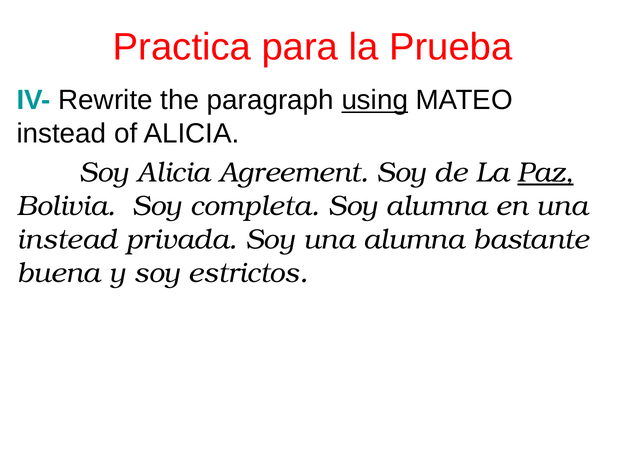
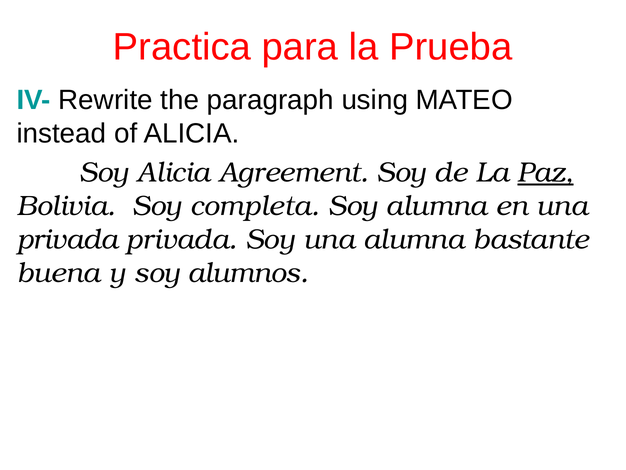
using underline: present -> none
instead at (67, 239): instead -> privada
estrictos: estrictos -> alumnos
